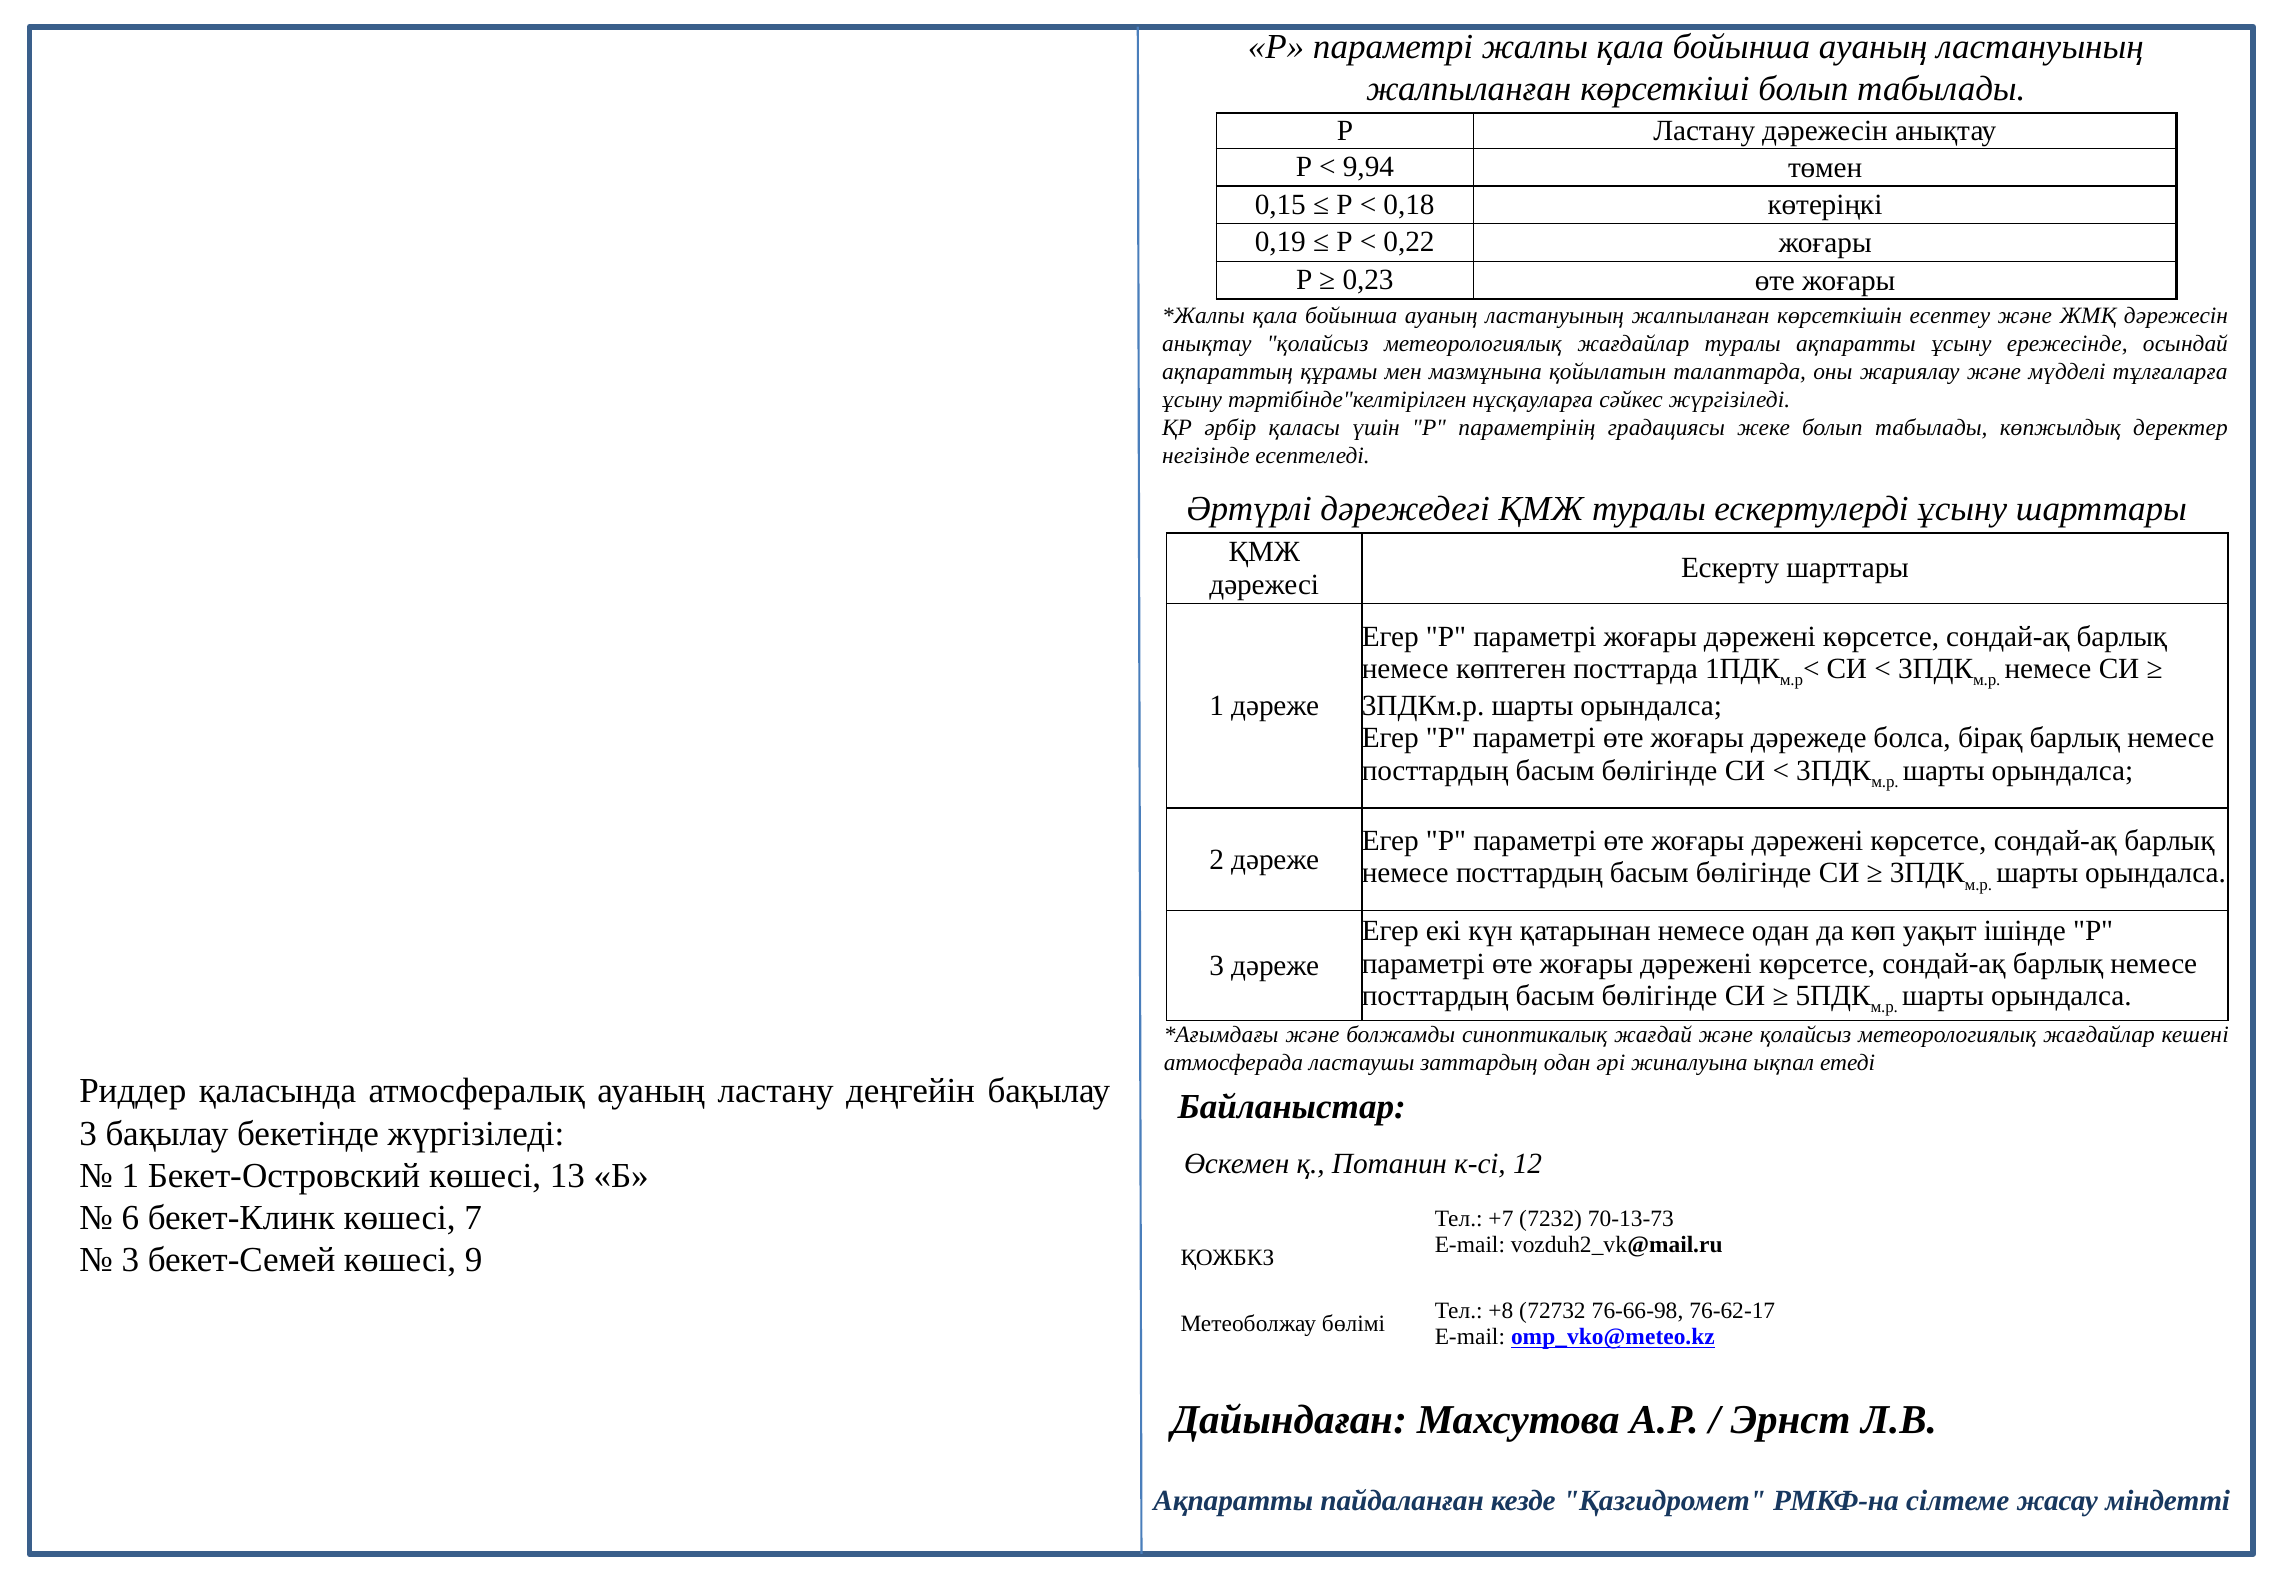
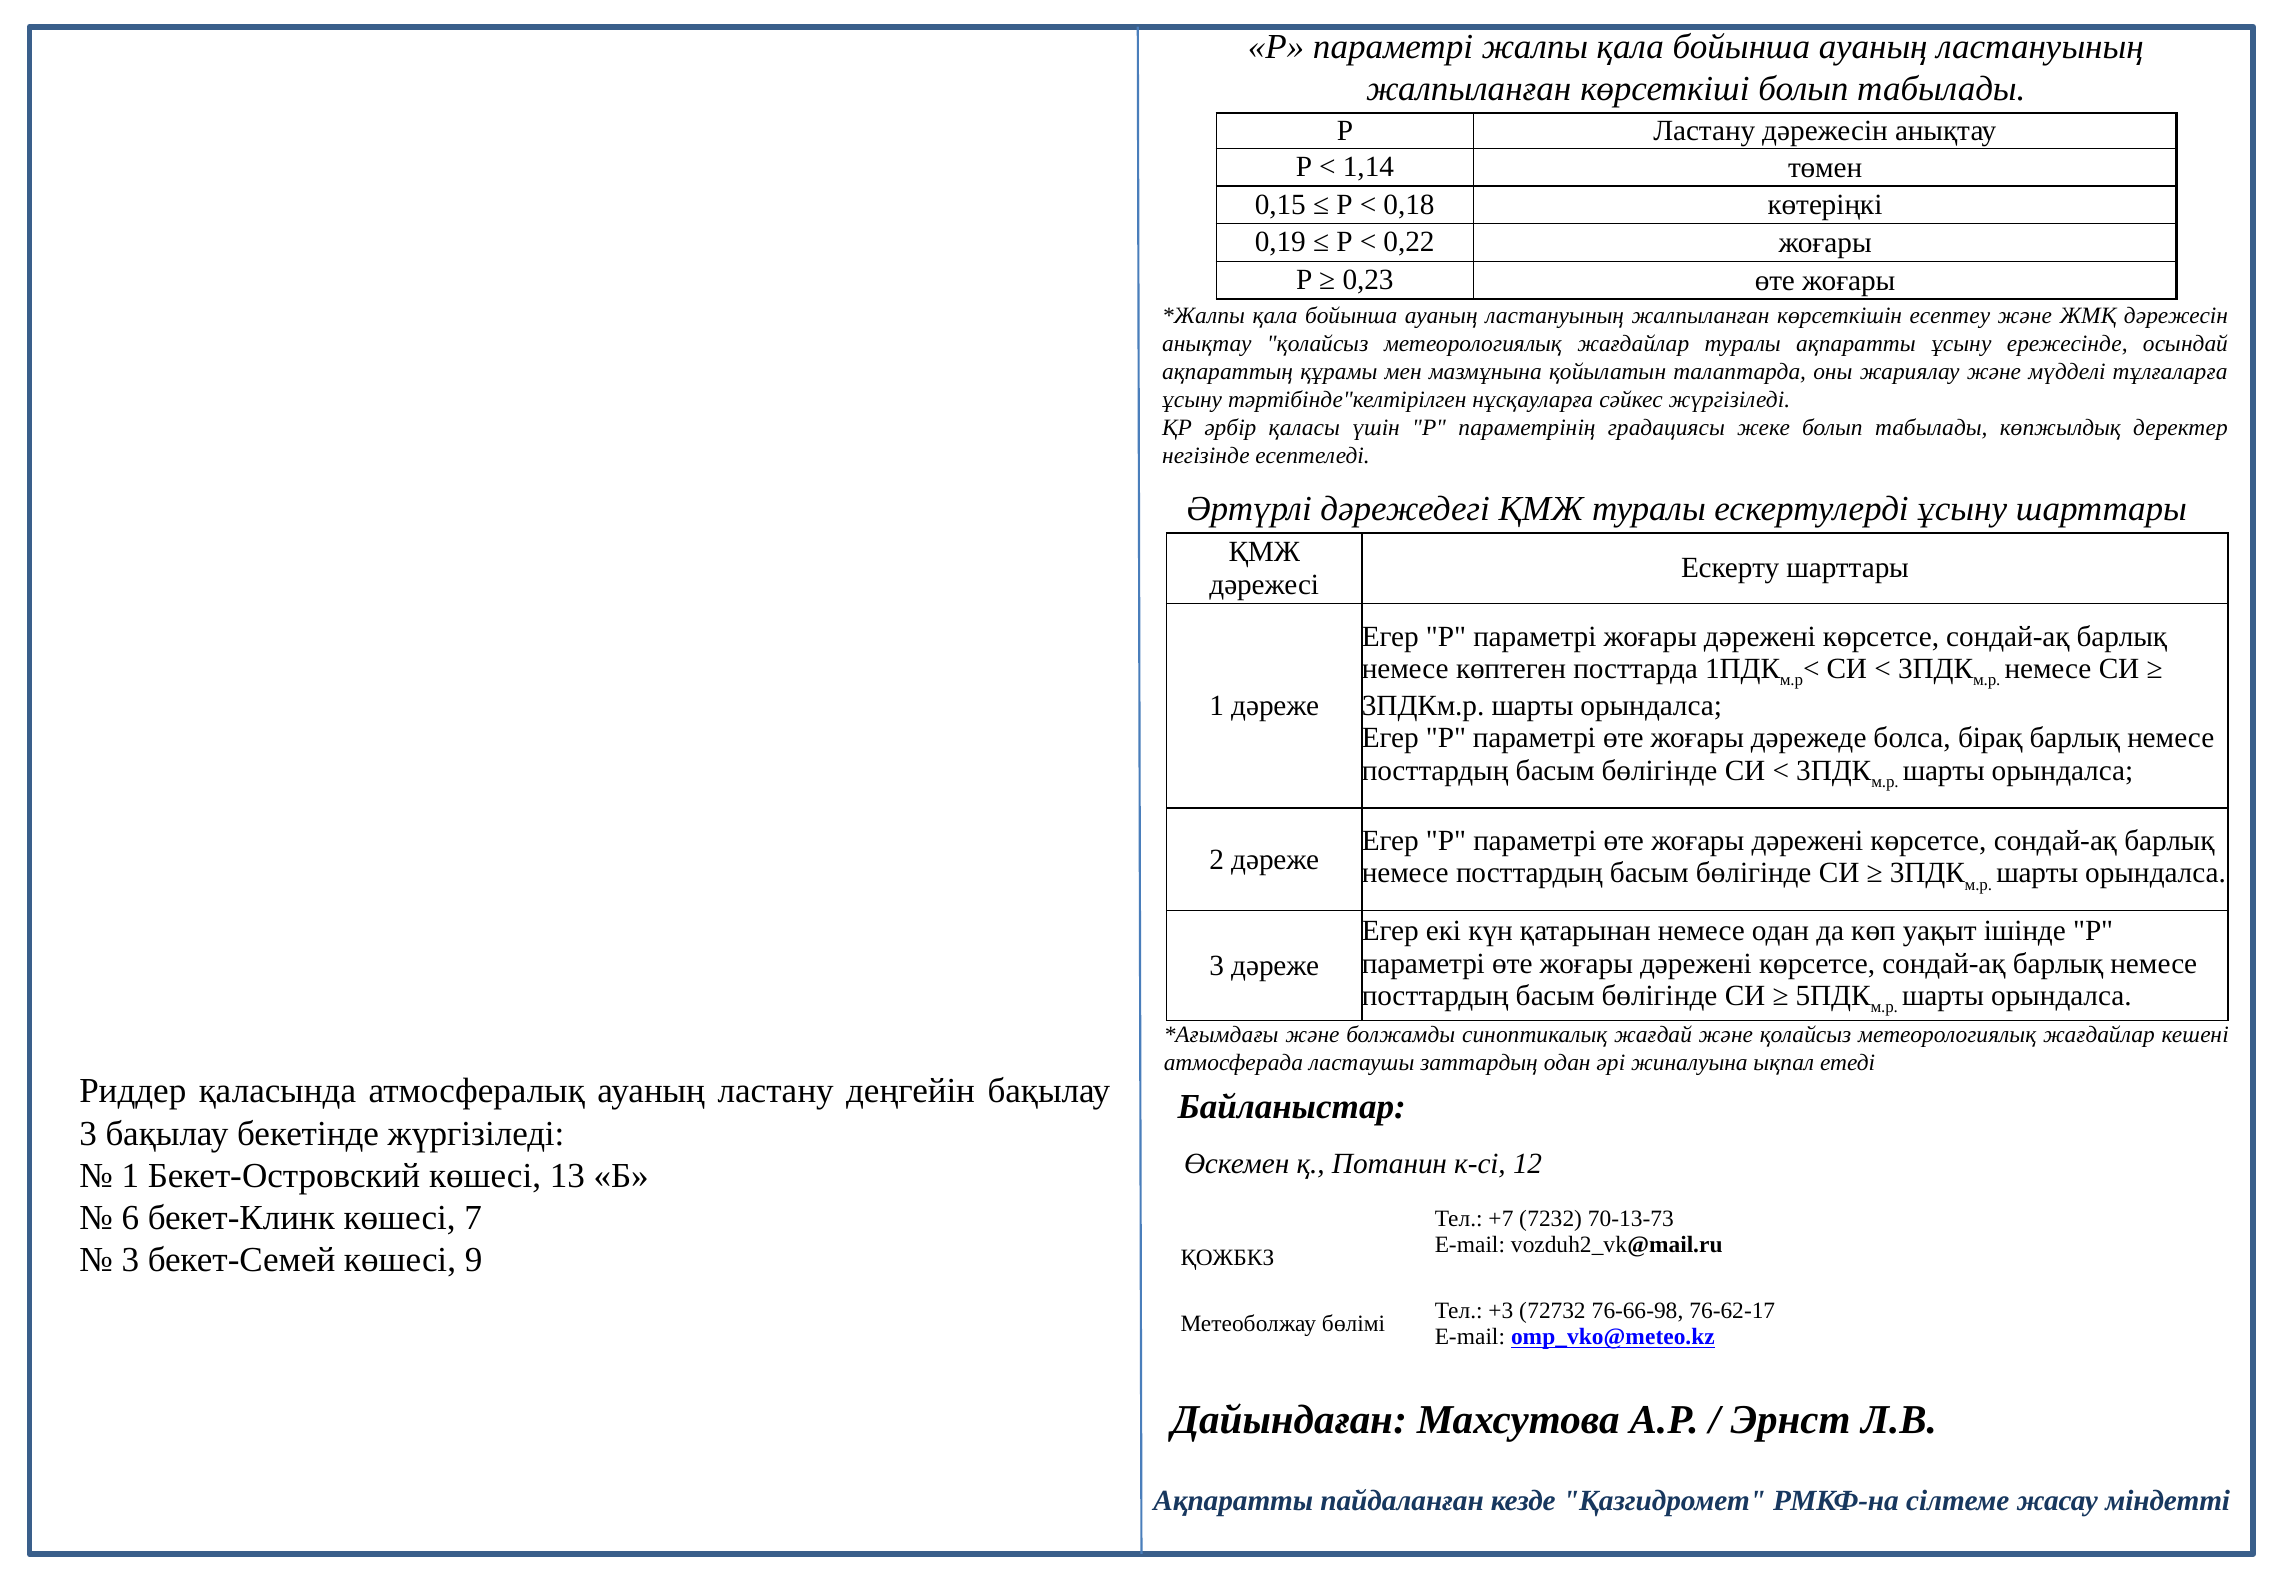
9,94: 9,94 -> 1,14
+8: +8 -> +3
